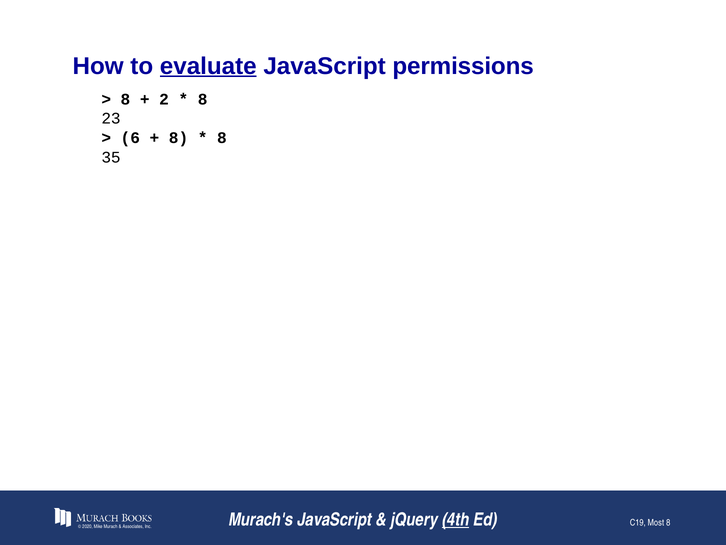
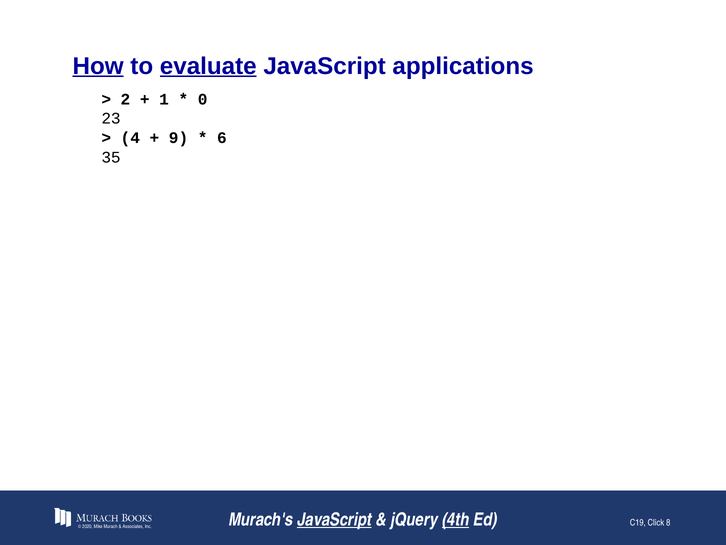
How underline: none -> present
permissions: permissions -> applications
8 at (125, 99): 8 -> 2
2: 2 -> 1
8 at (203, 99): 8 -> 0
6: 6 -> 4
8 at (179, 138): 8 -> 9
8 at (222, 138): 8 -> 6
JavaScript at (334, 519) underline: none -> present
Most: Most -> Click
